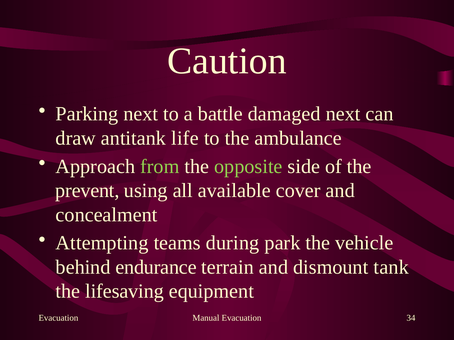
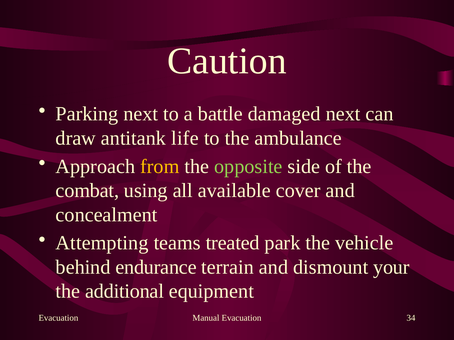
from colour: light green -> yellow
prevent: prevent -> combat
during: during -> treated
tank: tank -> your
lifesaving: lifesaving -> additional
